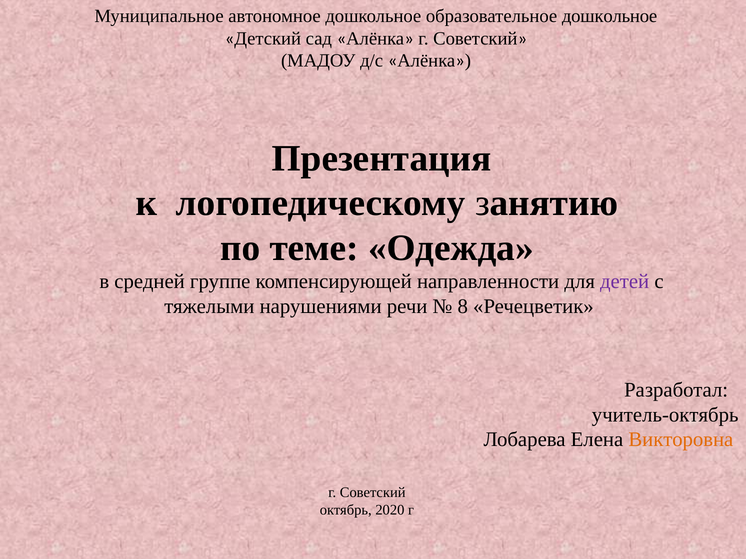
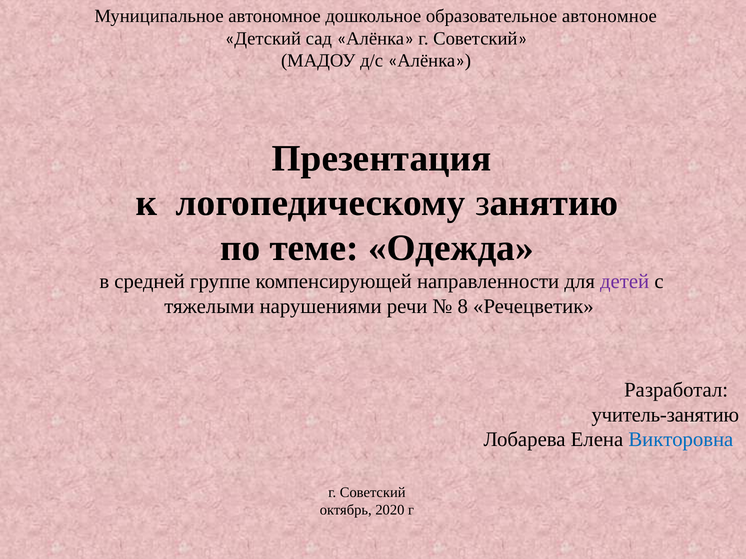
образовательное дошкольное: дошкольное -> автономное
учитель-октябрь: учитель-октябрь -> учитель-занятию
Викторовна colour: orange -> blue
